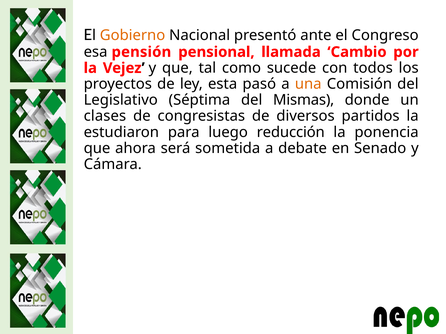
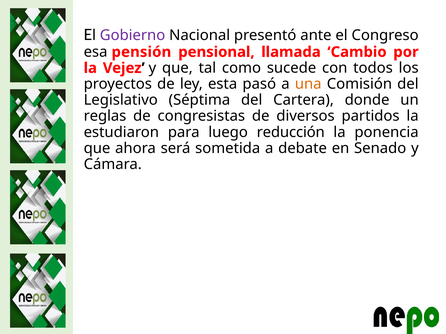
Gobierno colour: orange -> purple
Mismas: Mismas -> Cartera
clases: clases -> reglas
